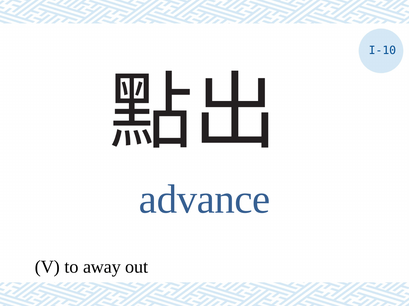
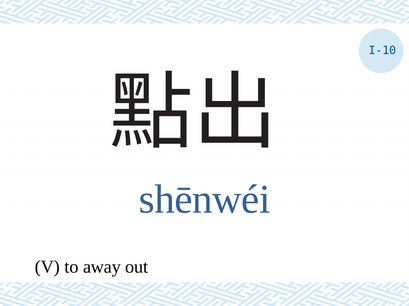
advance: advance -> shēnwéi
